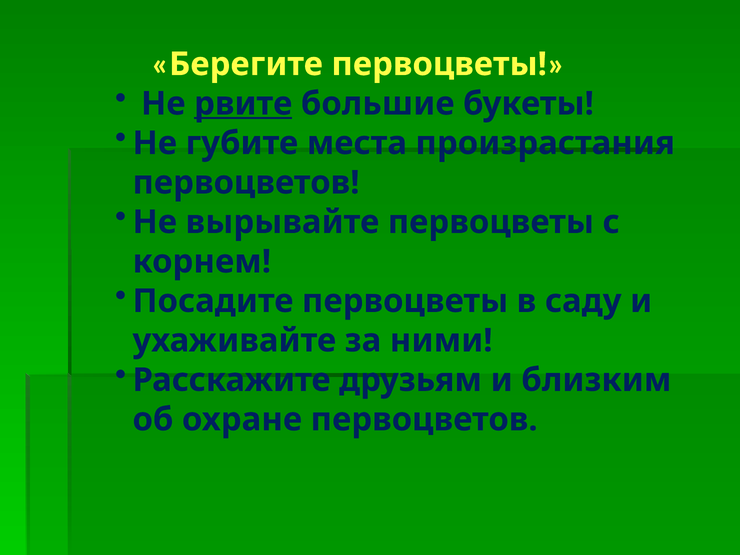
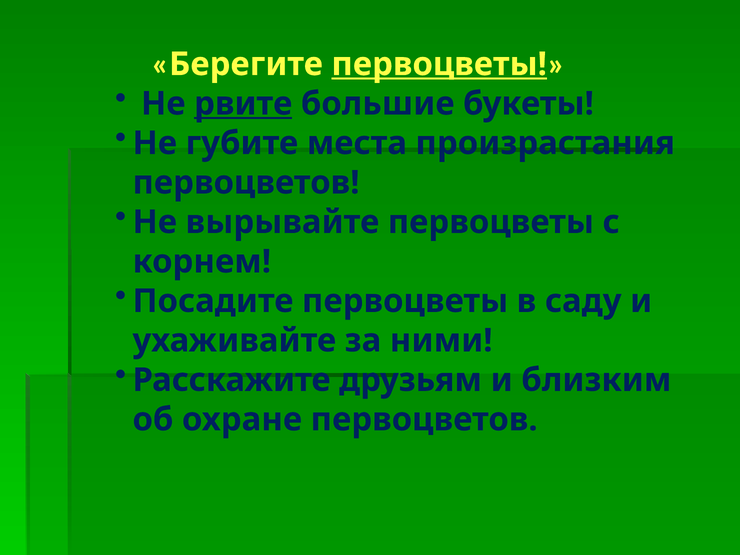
первоцветы at (439, 64) underline: none -> present
